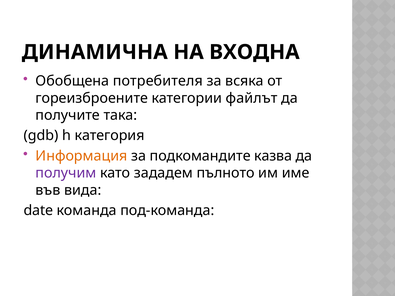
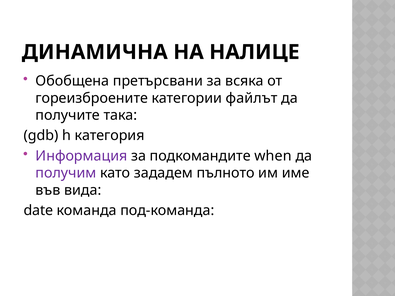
ВХОДНА: ВХОДНА -> НАЛИЦЕ
потребителя: потребителя -> претърсвани
Информация colour: orange -> purple
казва: казва -> when
